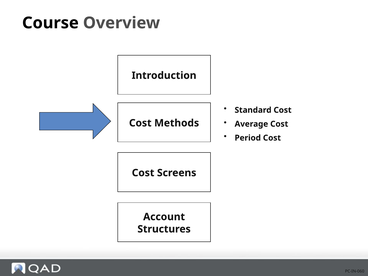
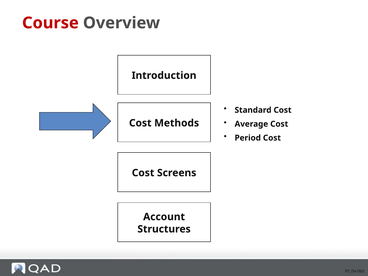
Course colour: black -> red
